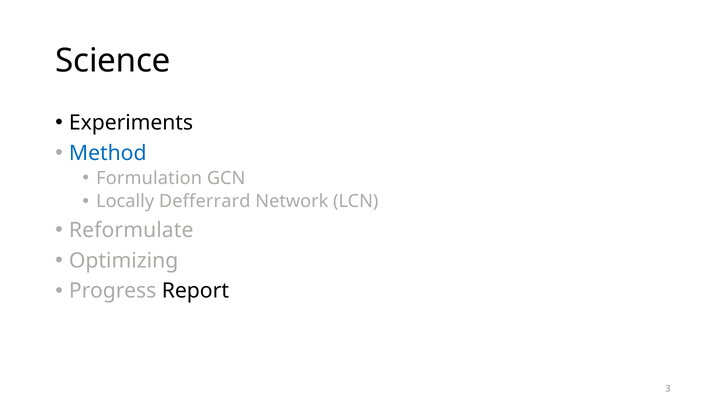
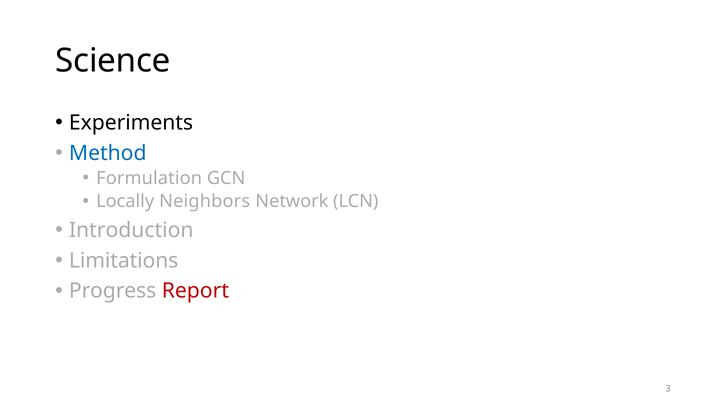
Defferrard: Defferrard -> Neighbors
Reformulate: Reformulate -> Introduction
Optimizing: Optimizing -> Limitations
Report colour: black -> red
